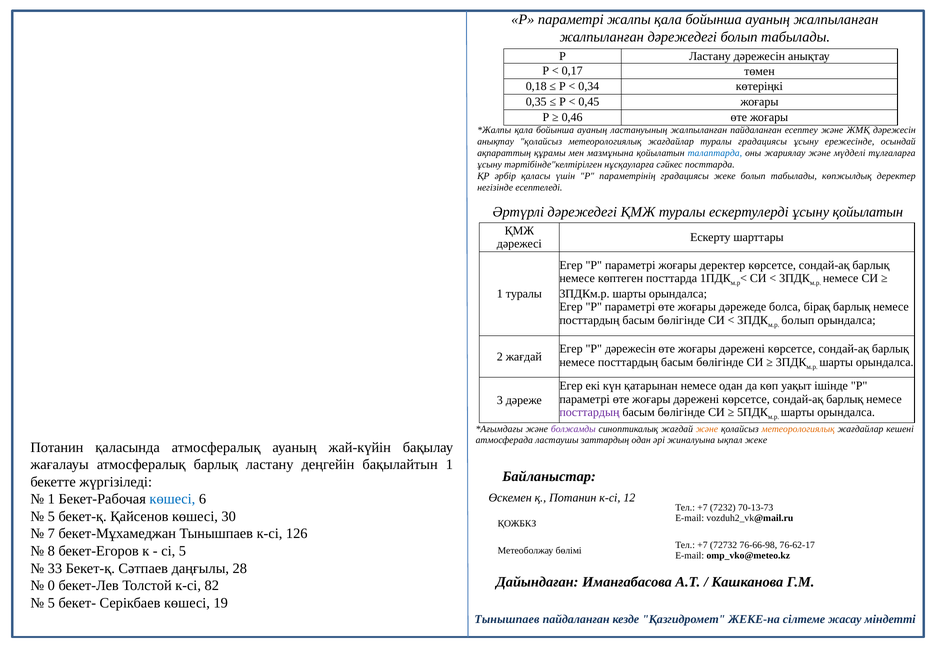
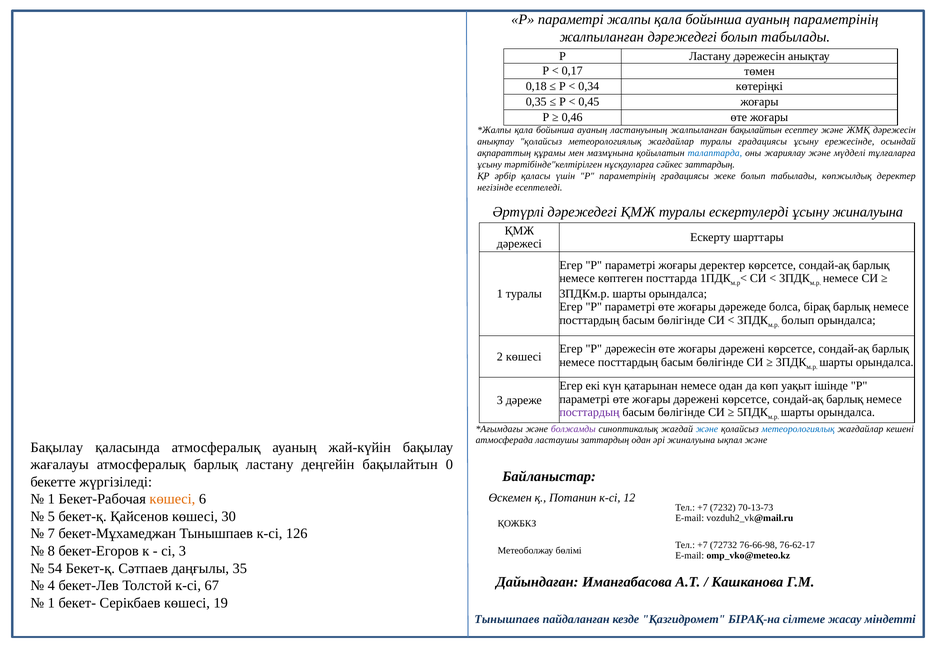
ауаның жалпыланған: жалпыланған -> параметрінің
жалпыланған пайдаланған: пайдаланған -> бақылайтын
сәйкес посттарда: посттарда -> заттардың
ұсыну қойылатын: қойылатын -> жиналуына
2 жағдай: жағдай -> көшесі
және at (707, 429) colour: orange -> blue
метеорологиялық at (798, 429) colour: orange -> blue
ықпал жеке: жеке -> және
Потанин at (57, 447): Потанин -> Бақылау
бақылайтын 1: 1 -> 0
көшесі at (172, 499) colour: blue -> orange
сі 5: 5 -> 3
33: 33 -> 54
28: 28 -> 35
0: 0 -> 4
82: 82 -> 67
5 at (51, 603): 5 -> 1
ЖЕКЕ-на: ЖЕКЕ-на -> БІРАҚ-на
